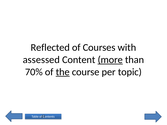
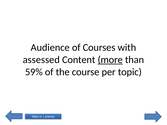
Reflected: Reflected -> Audience
70%: 70% -> 59%
the underline: present -> none
